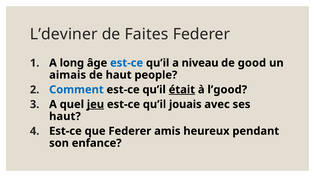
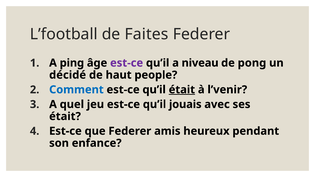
L’deviner: L’deviner -> L’football
long: long -> ping
est-ce at (127, 63) colour: blue -> purple
good: good -> pong
aimais: aimais -> décidé
l’good: l’good -> l’venir
jeu underline: present -> none
haut at (65, 116): haut -> était
